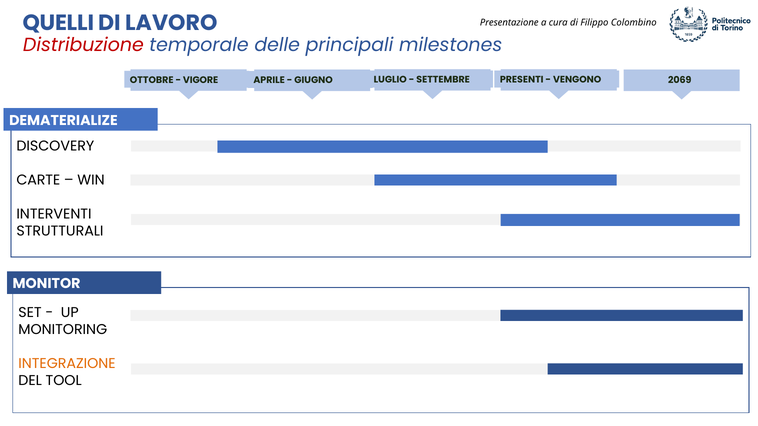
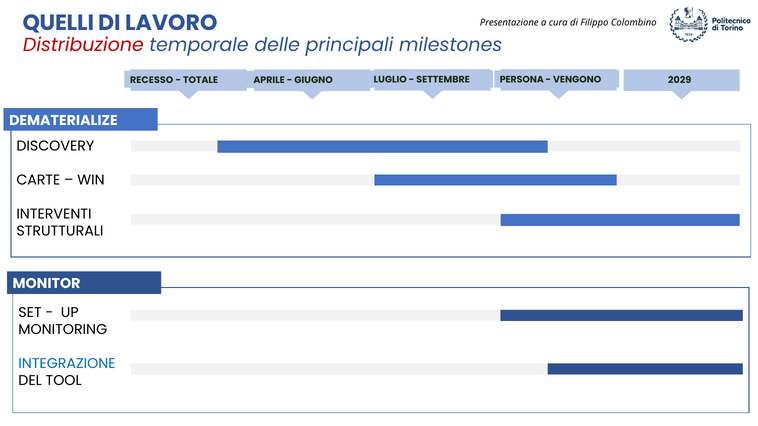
PRESENTI: PRESENTI -> PERSONA
OTTOBRE: OTTOBRE -> RECESSO
VIGORE: VIGORE -> TOTALE
2069: 2069 -> 2029
INTEGRAZIONE colour: orange -> blue
